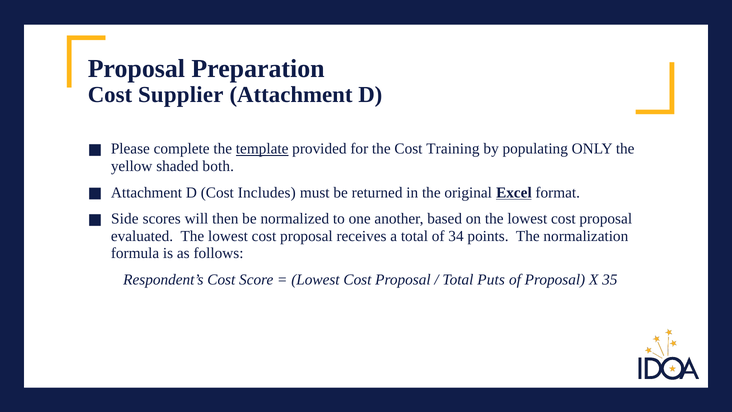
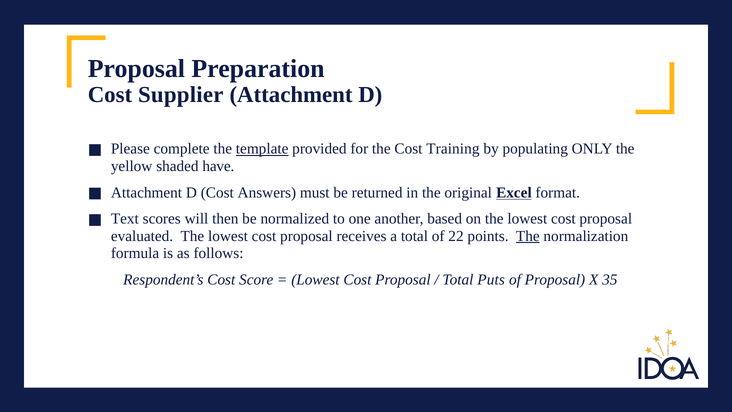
both: both -> have
Includes: Includes -> Answers
Side: Side -> Text
34: 34 -> 22
The at (528, 236) underline: none -> present
